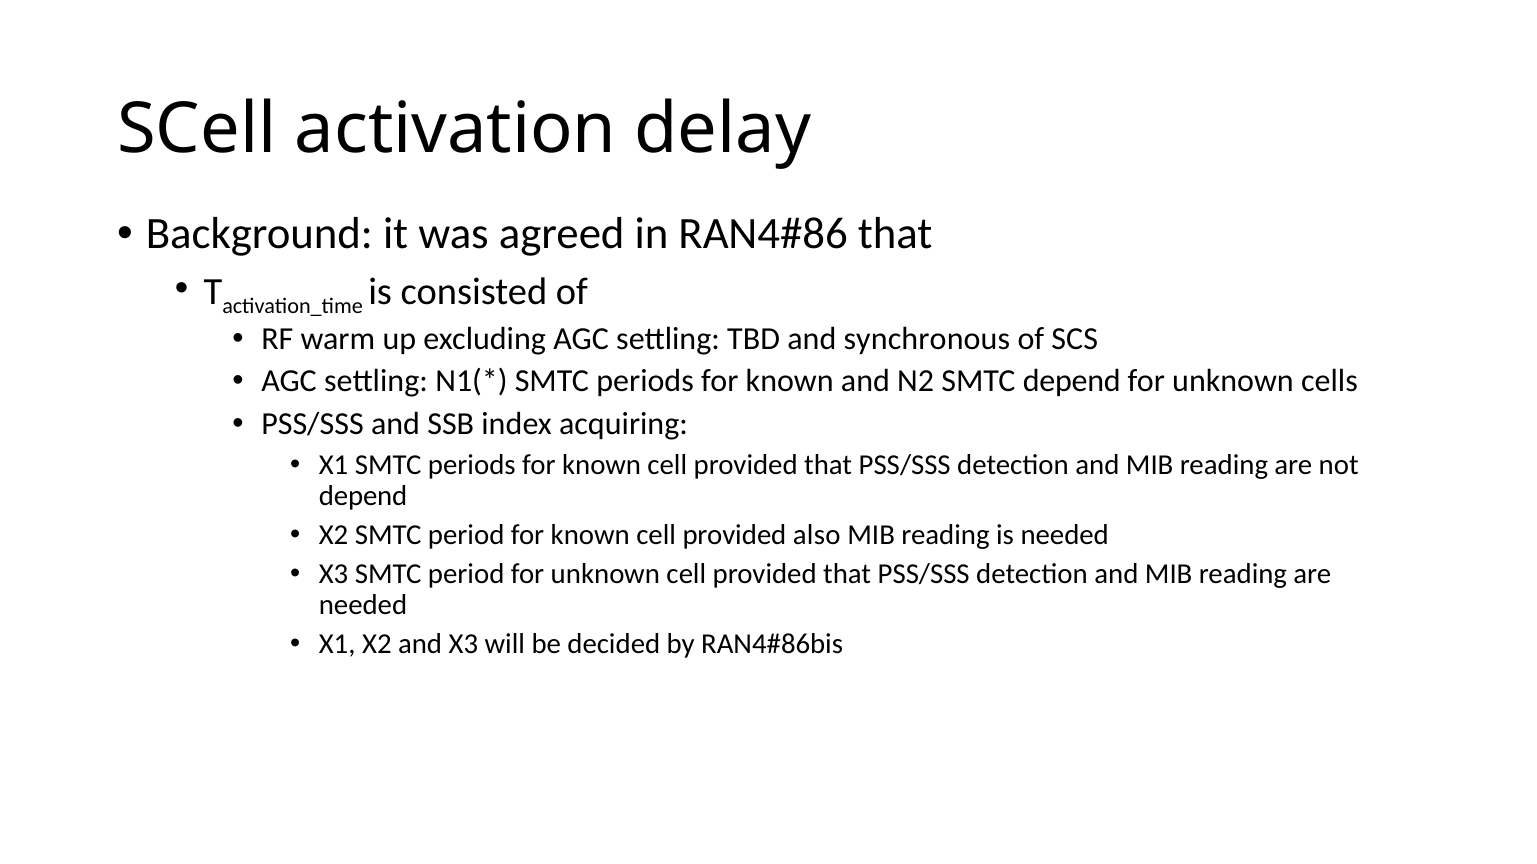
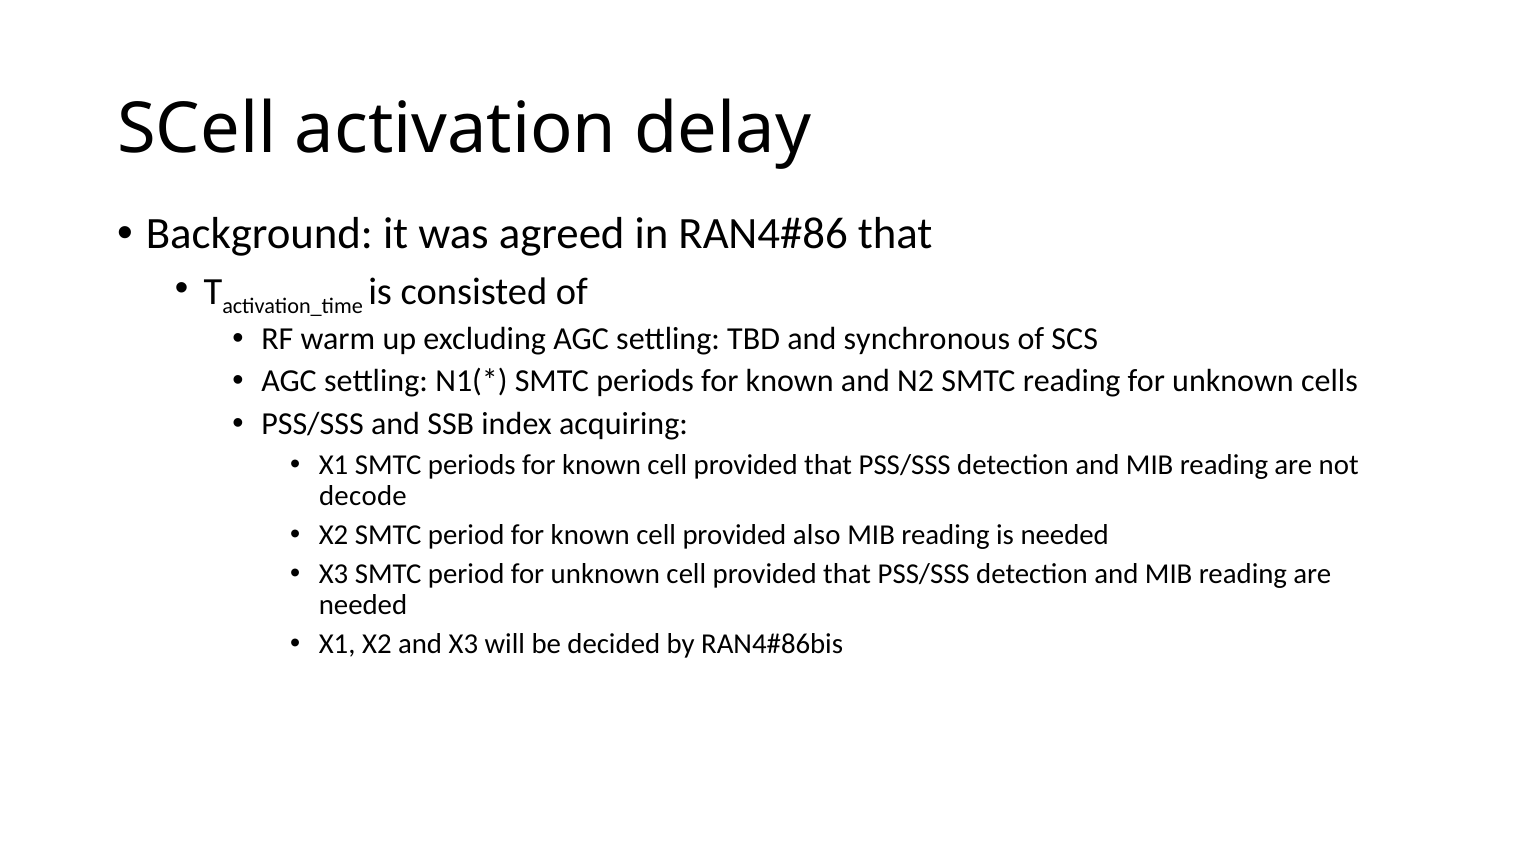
SMTC depend: depend -> reading
depend at (363, 496): depend -> decode
